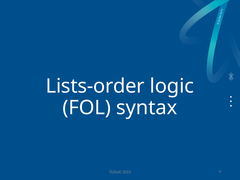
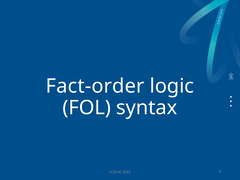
Lists-order: Lists-order -> Fact-order
